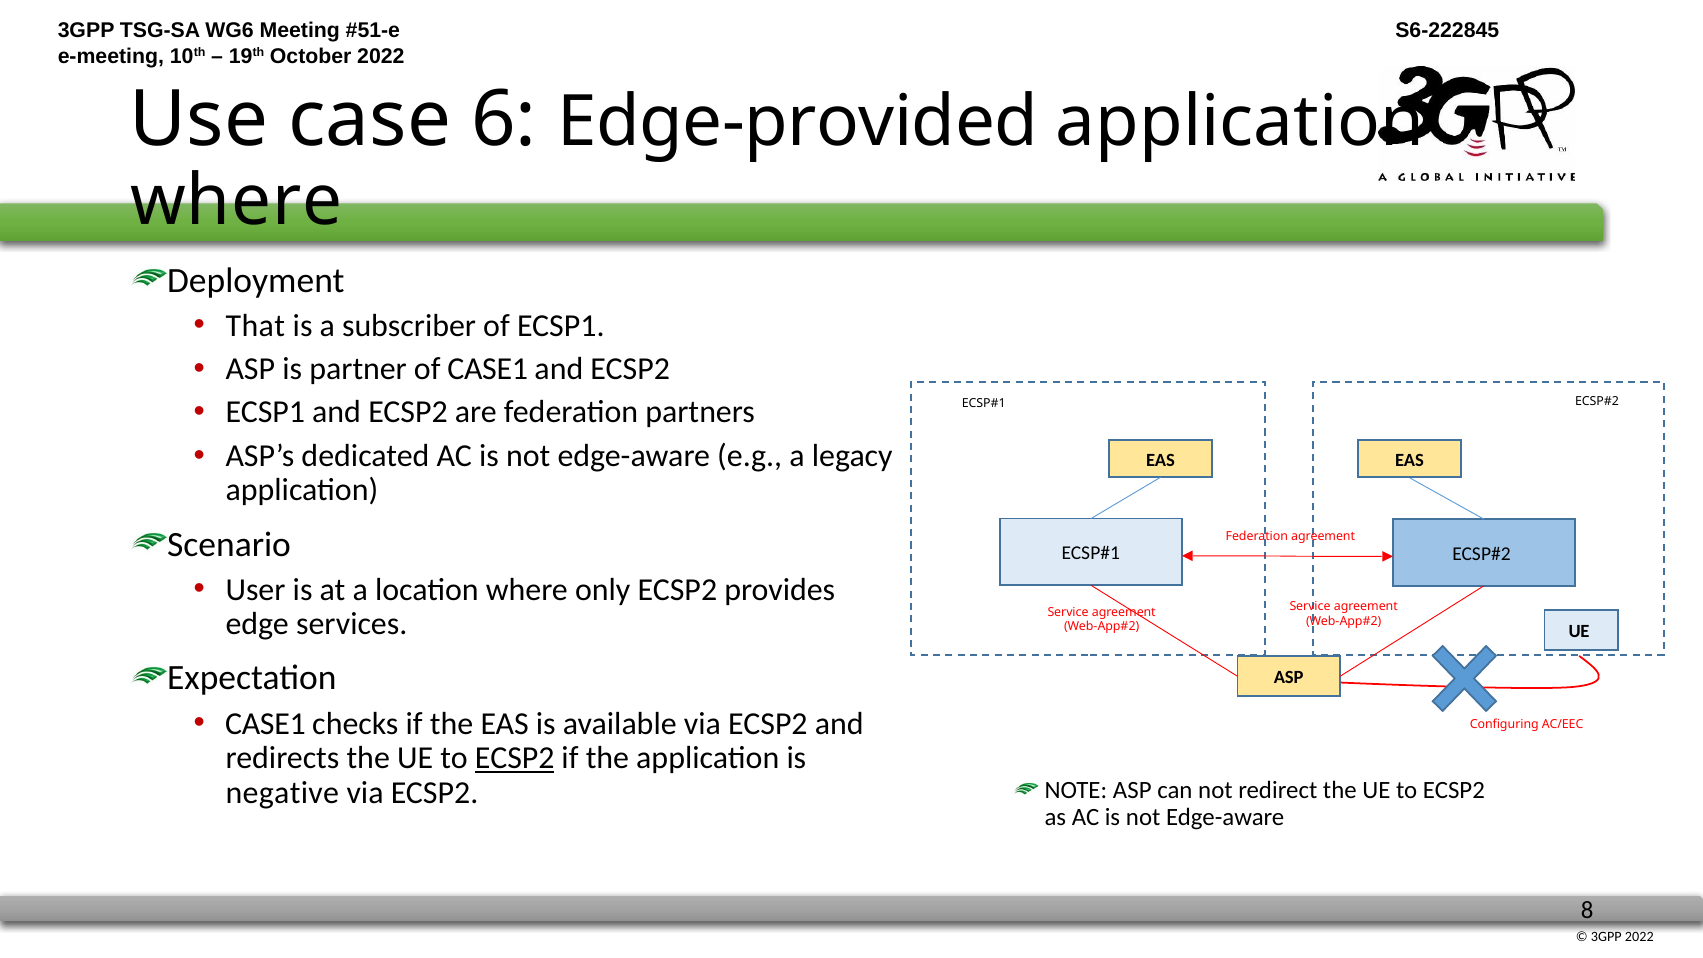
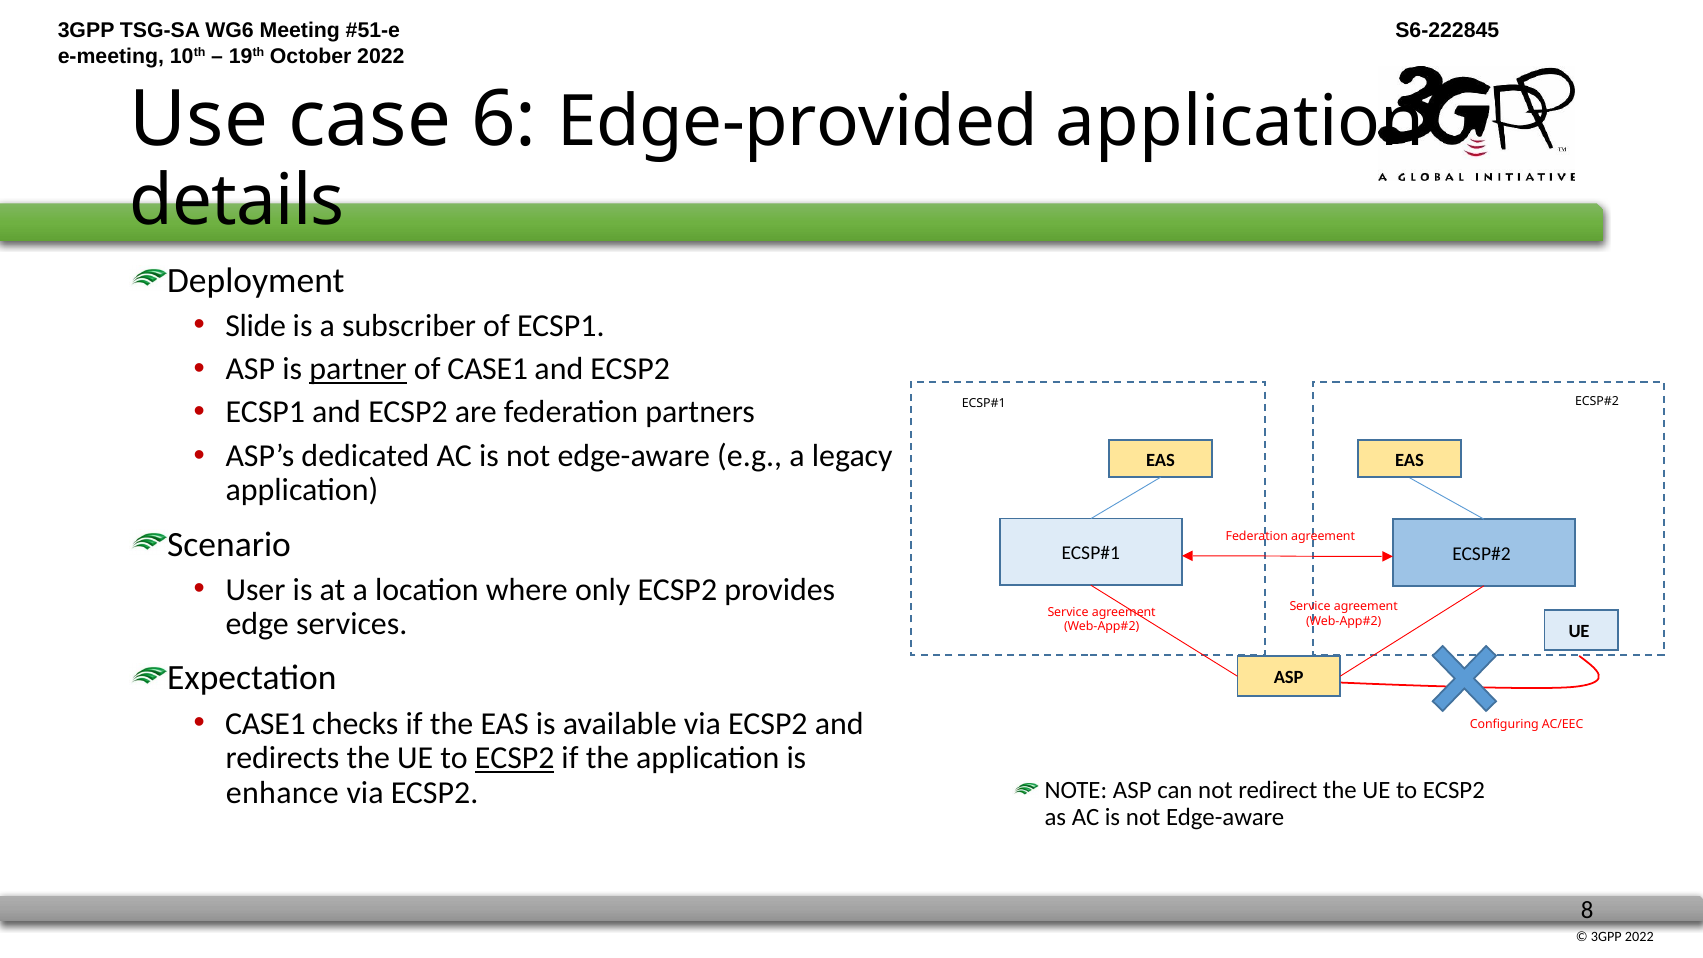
where at (236, 201): where -> details
That: That -> Slide
partner underline: none -> present
negative: negative -> enhance
